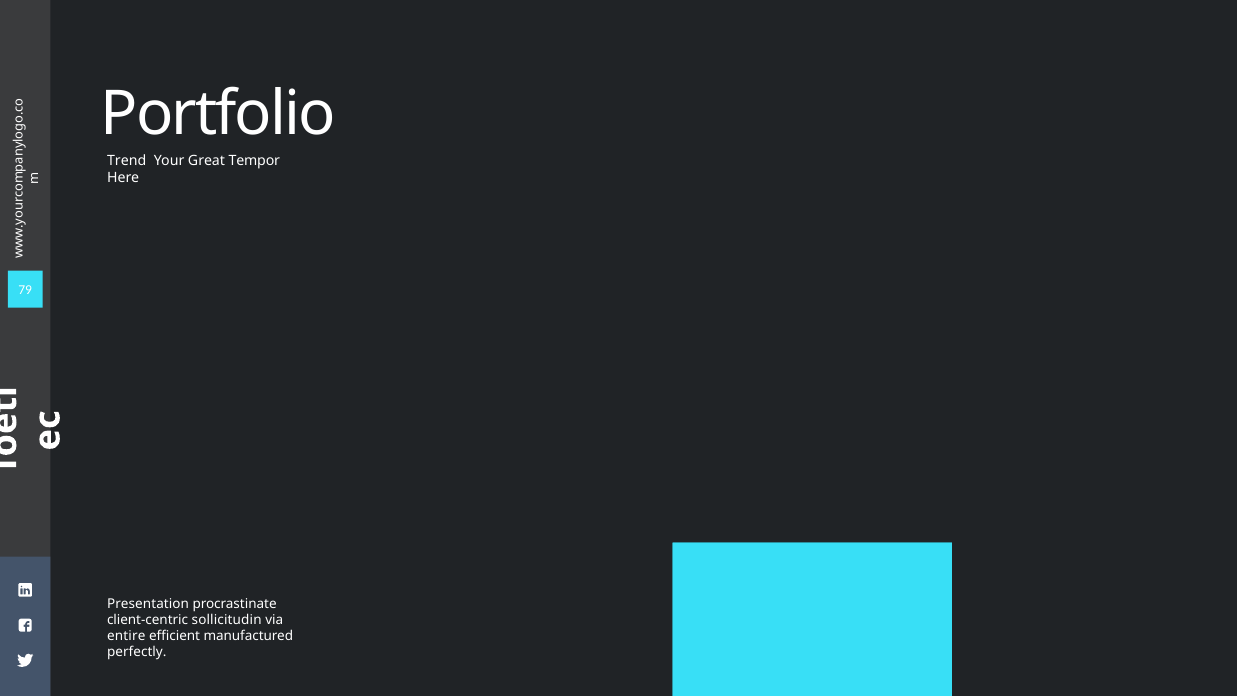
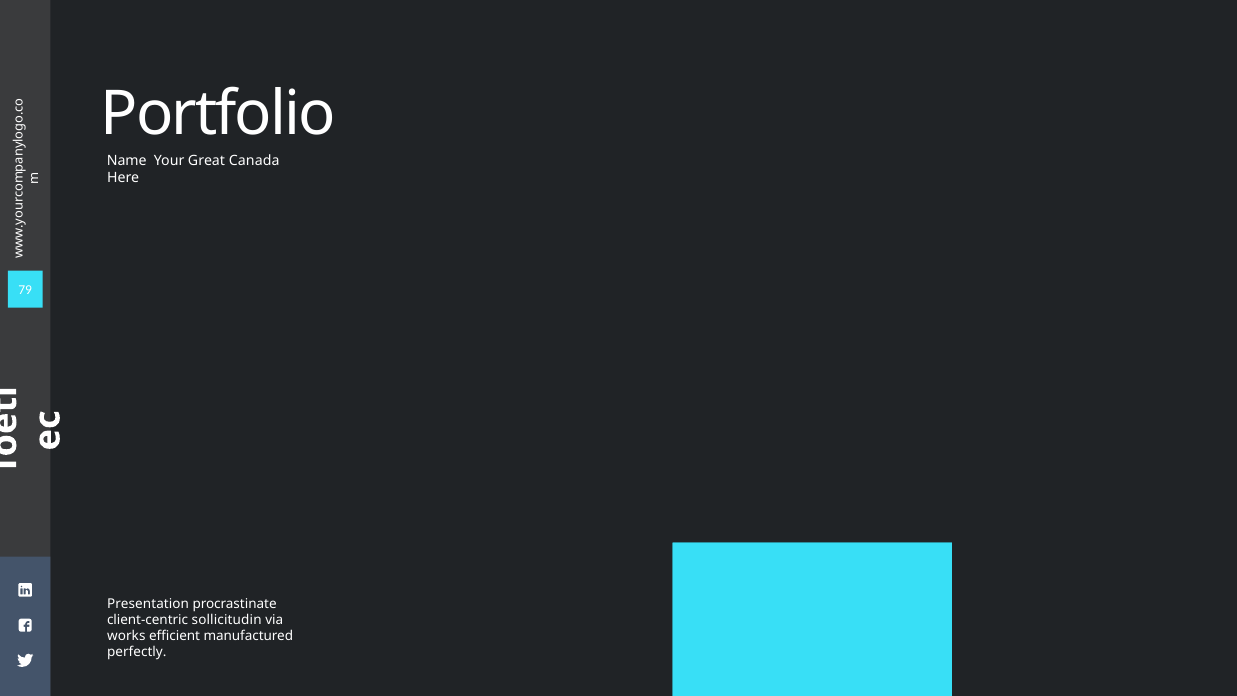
Trend: Trend -> Name
Tempor: Tempor -> Canada
entire: entire -> works
